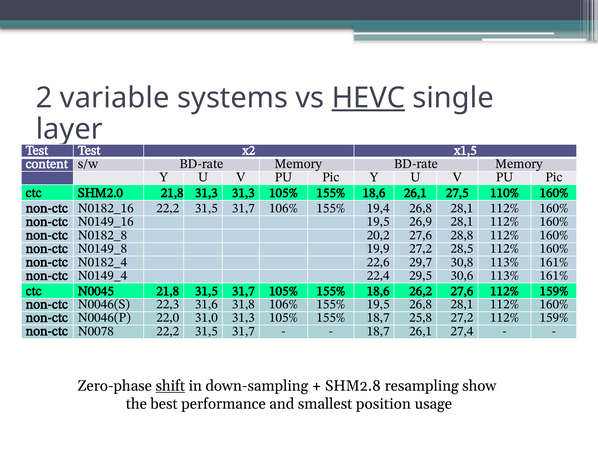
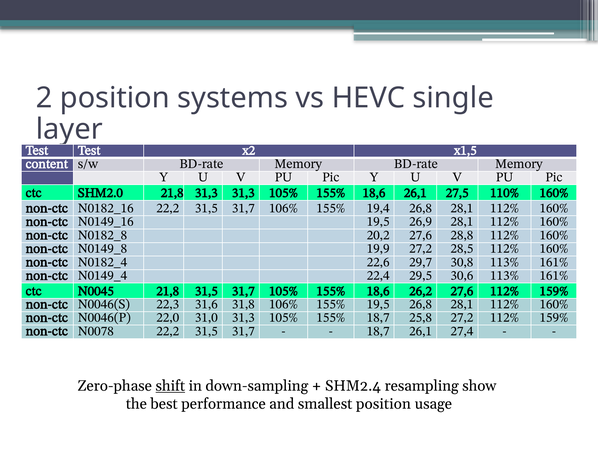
2 variable: variable -> position
HEVC underline: present -> none
SHM2.8: SHM2.8 -> SHM2.4
